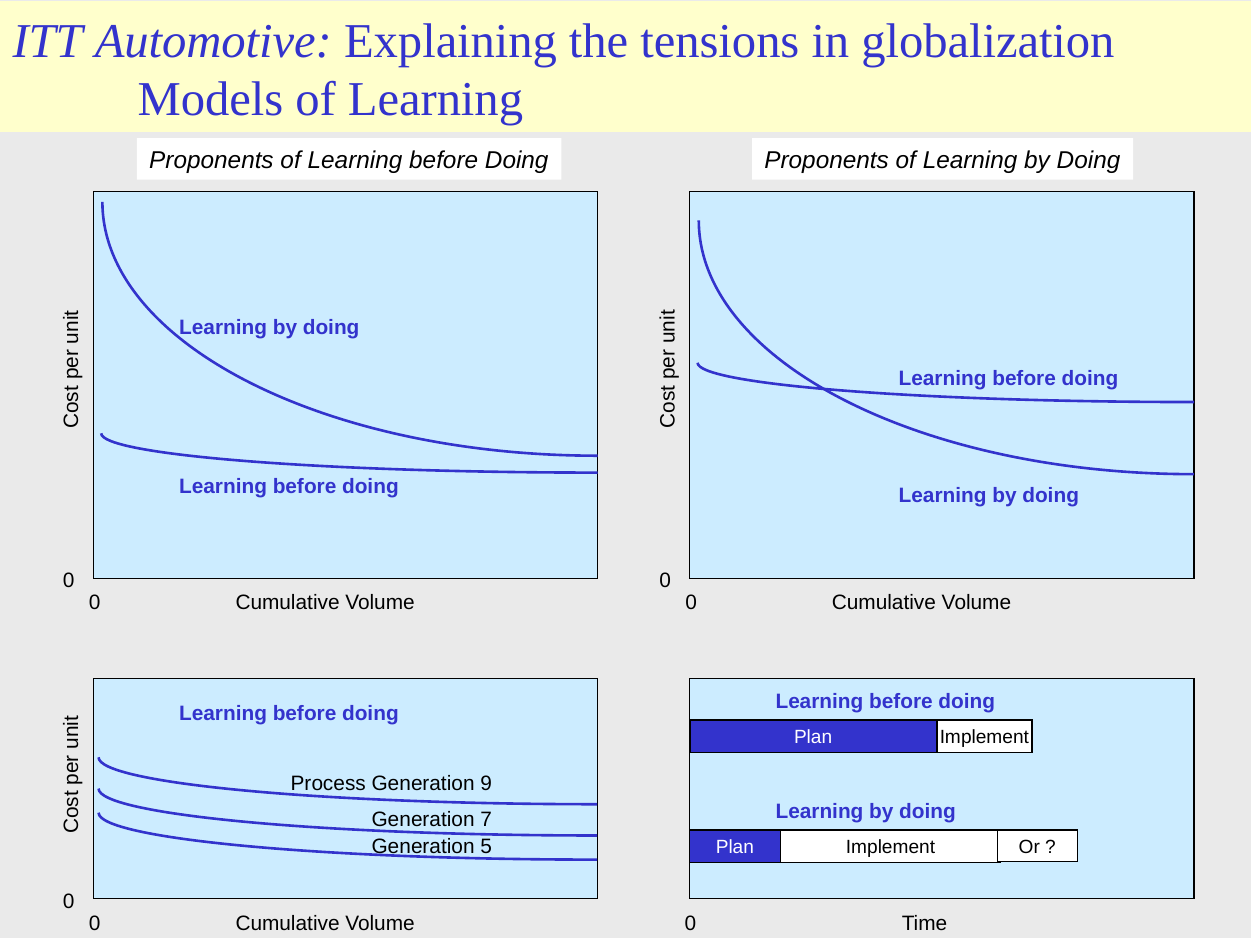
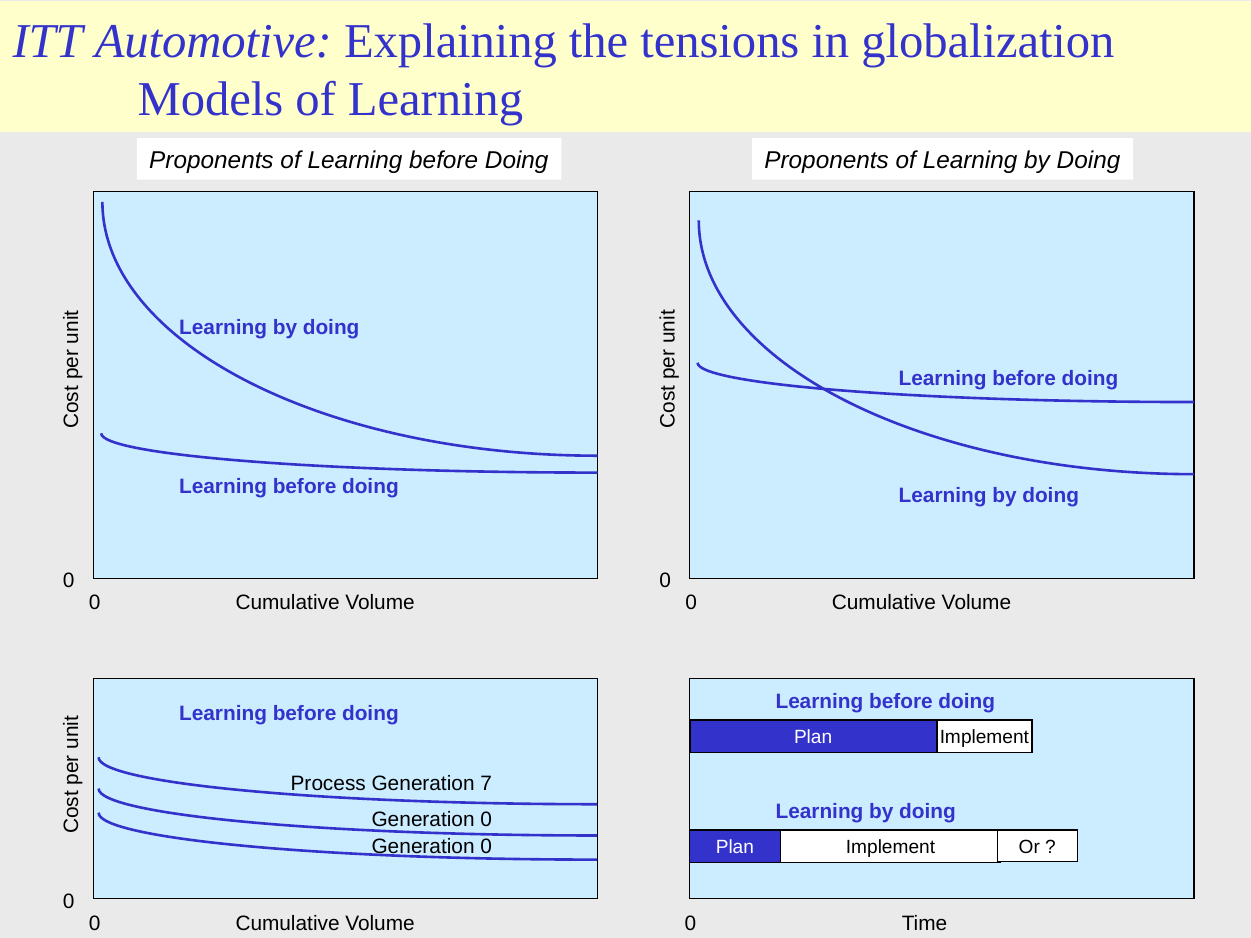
9: 9 -> 7
7 at (486, 820): 7 -> 0
5 at (486, 847): 5 -> 0
